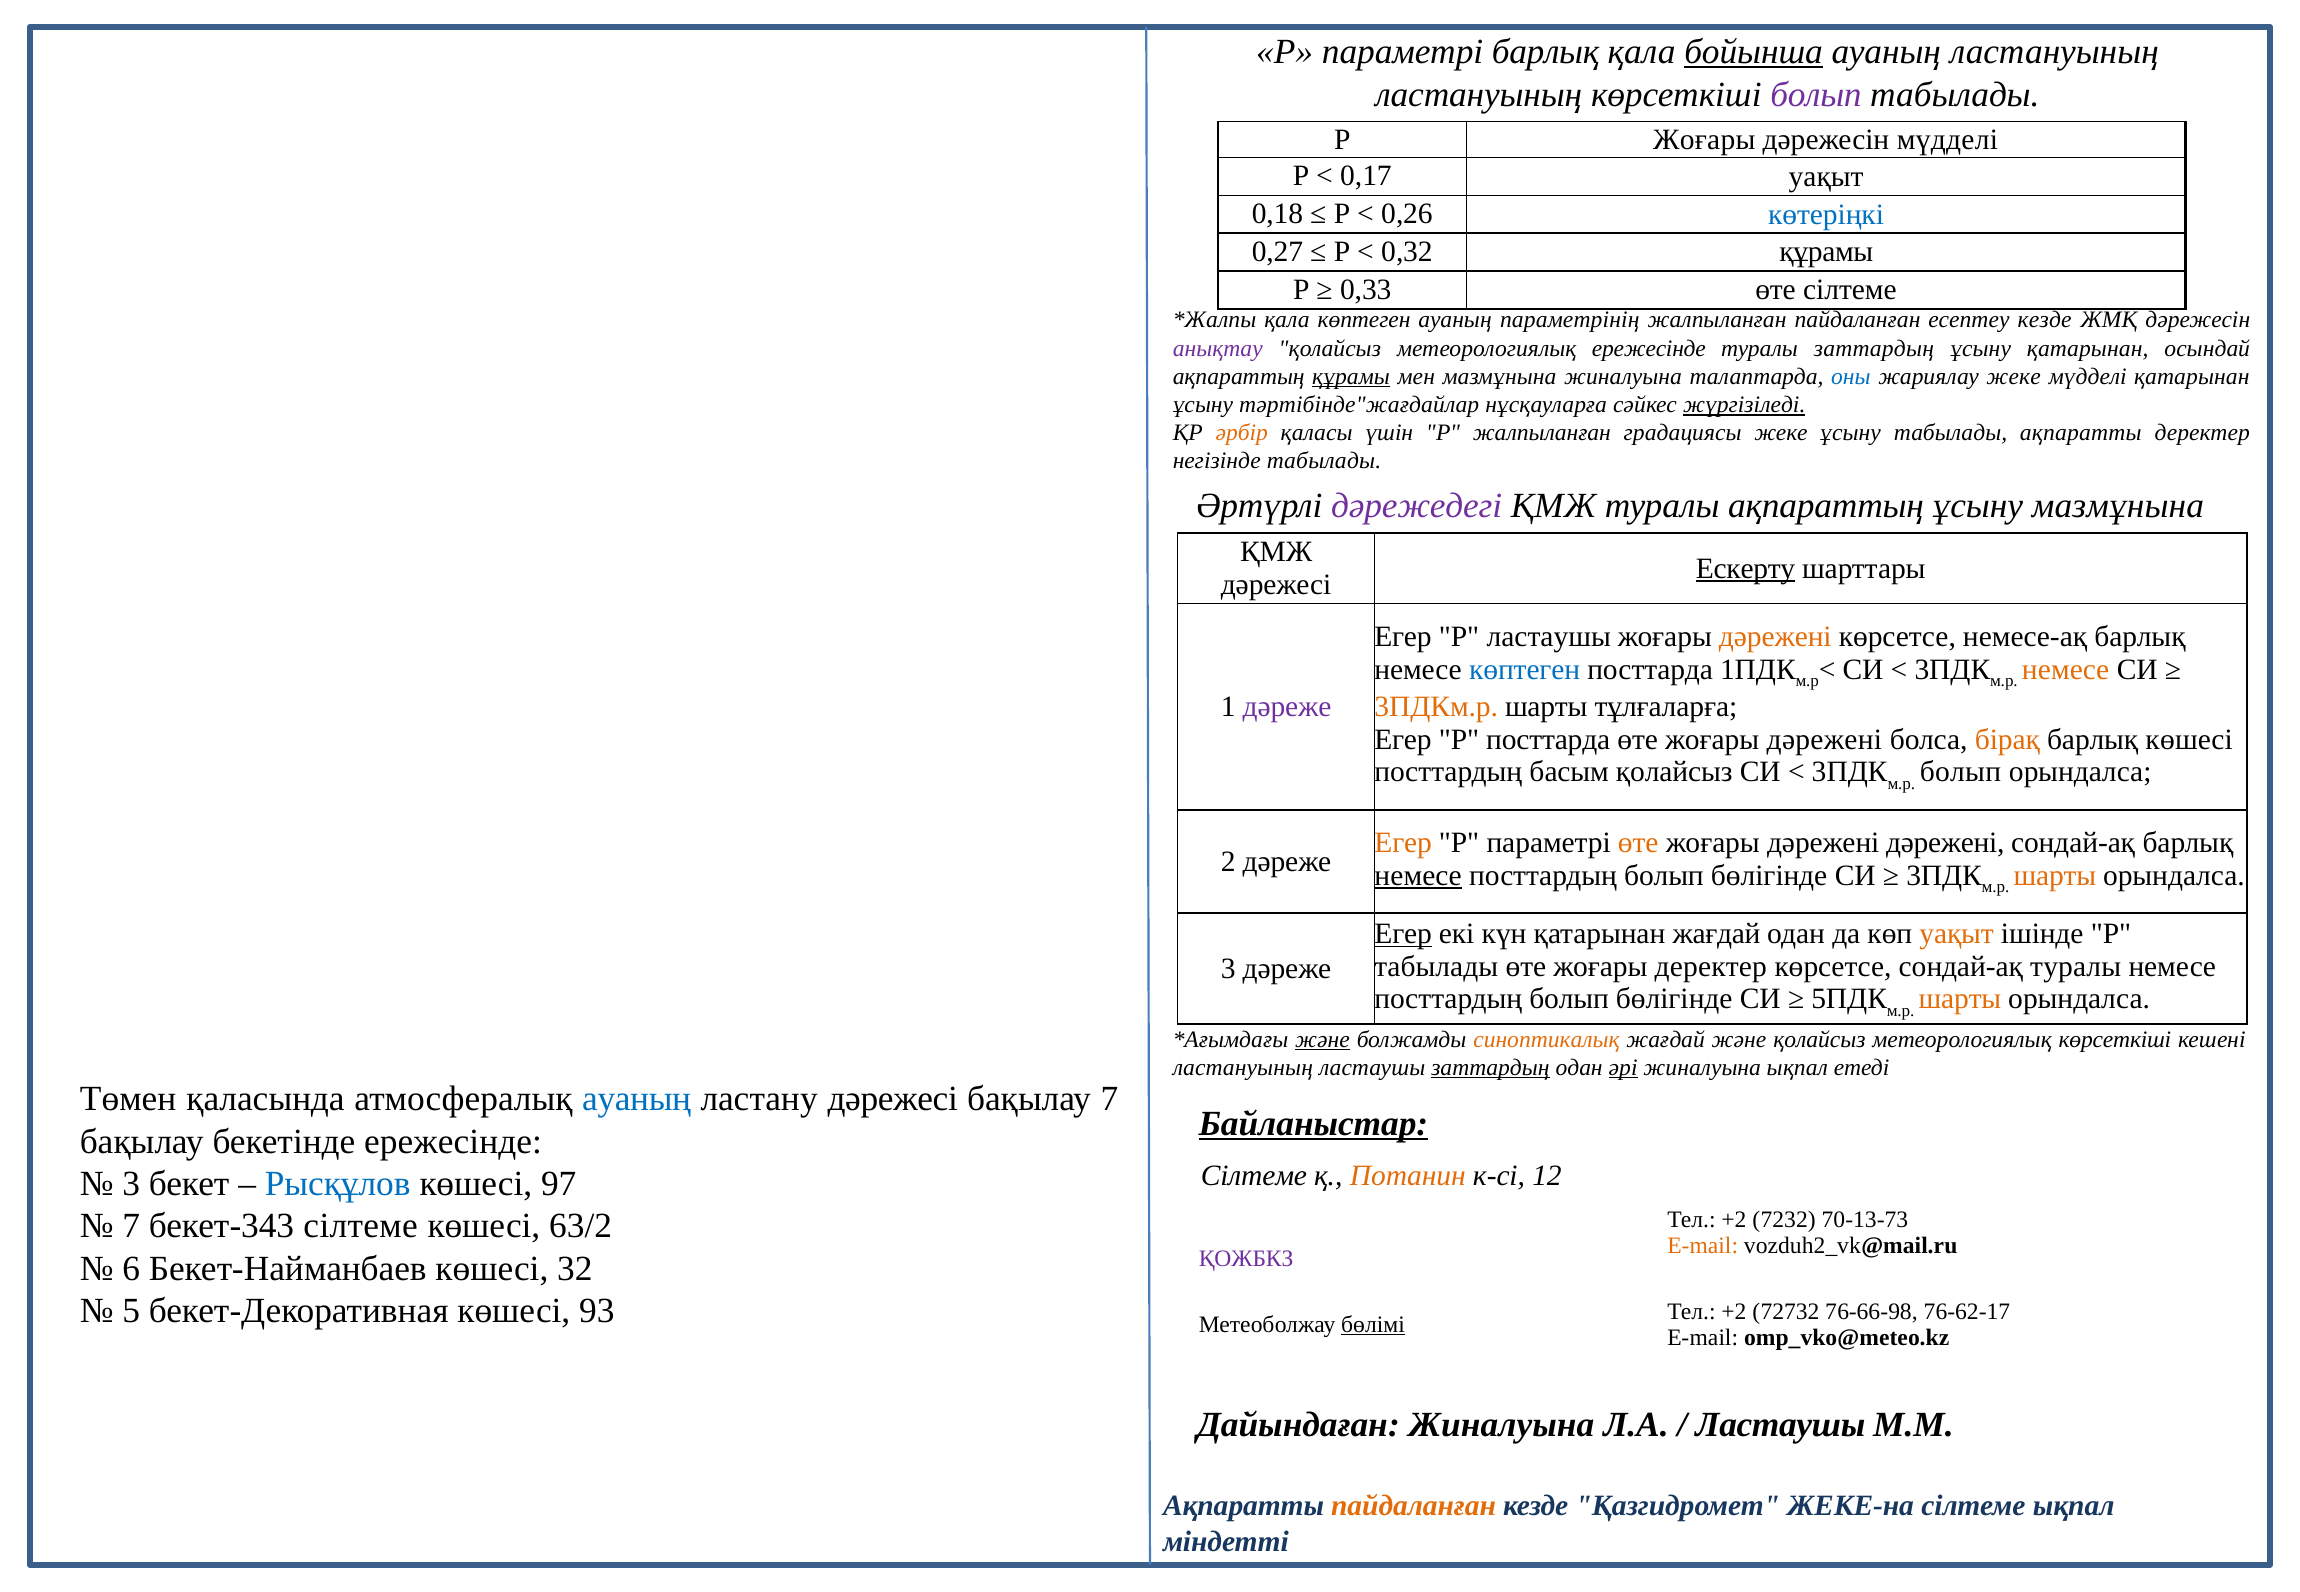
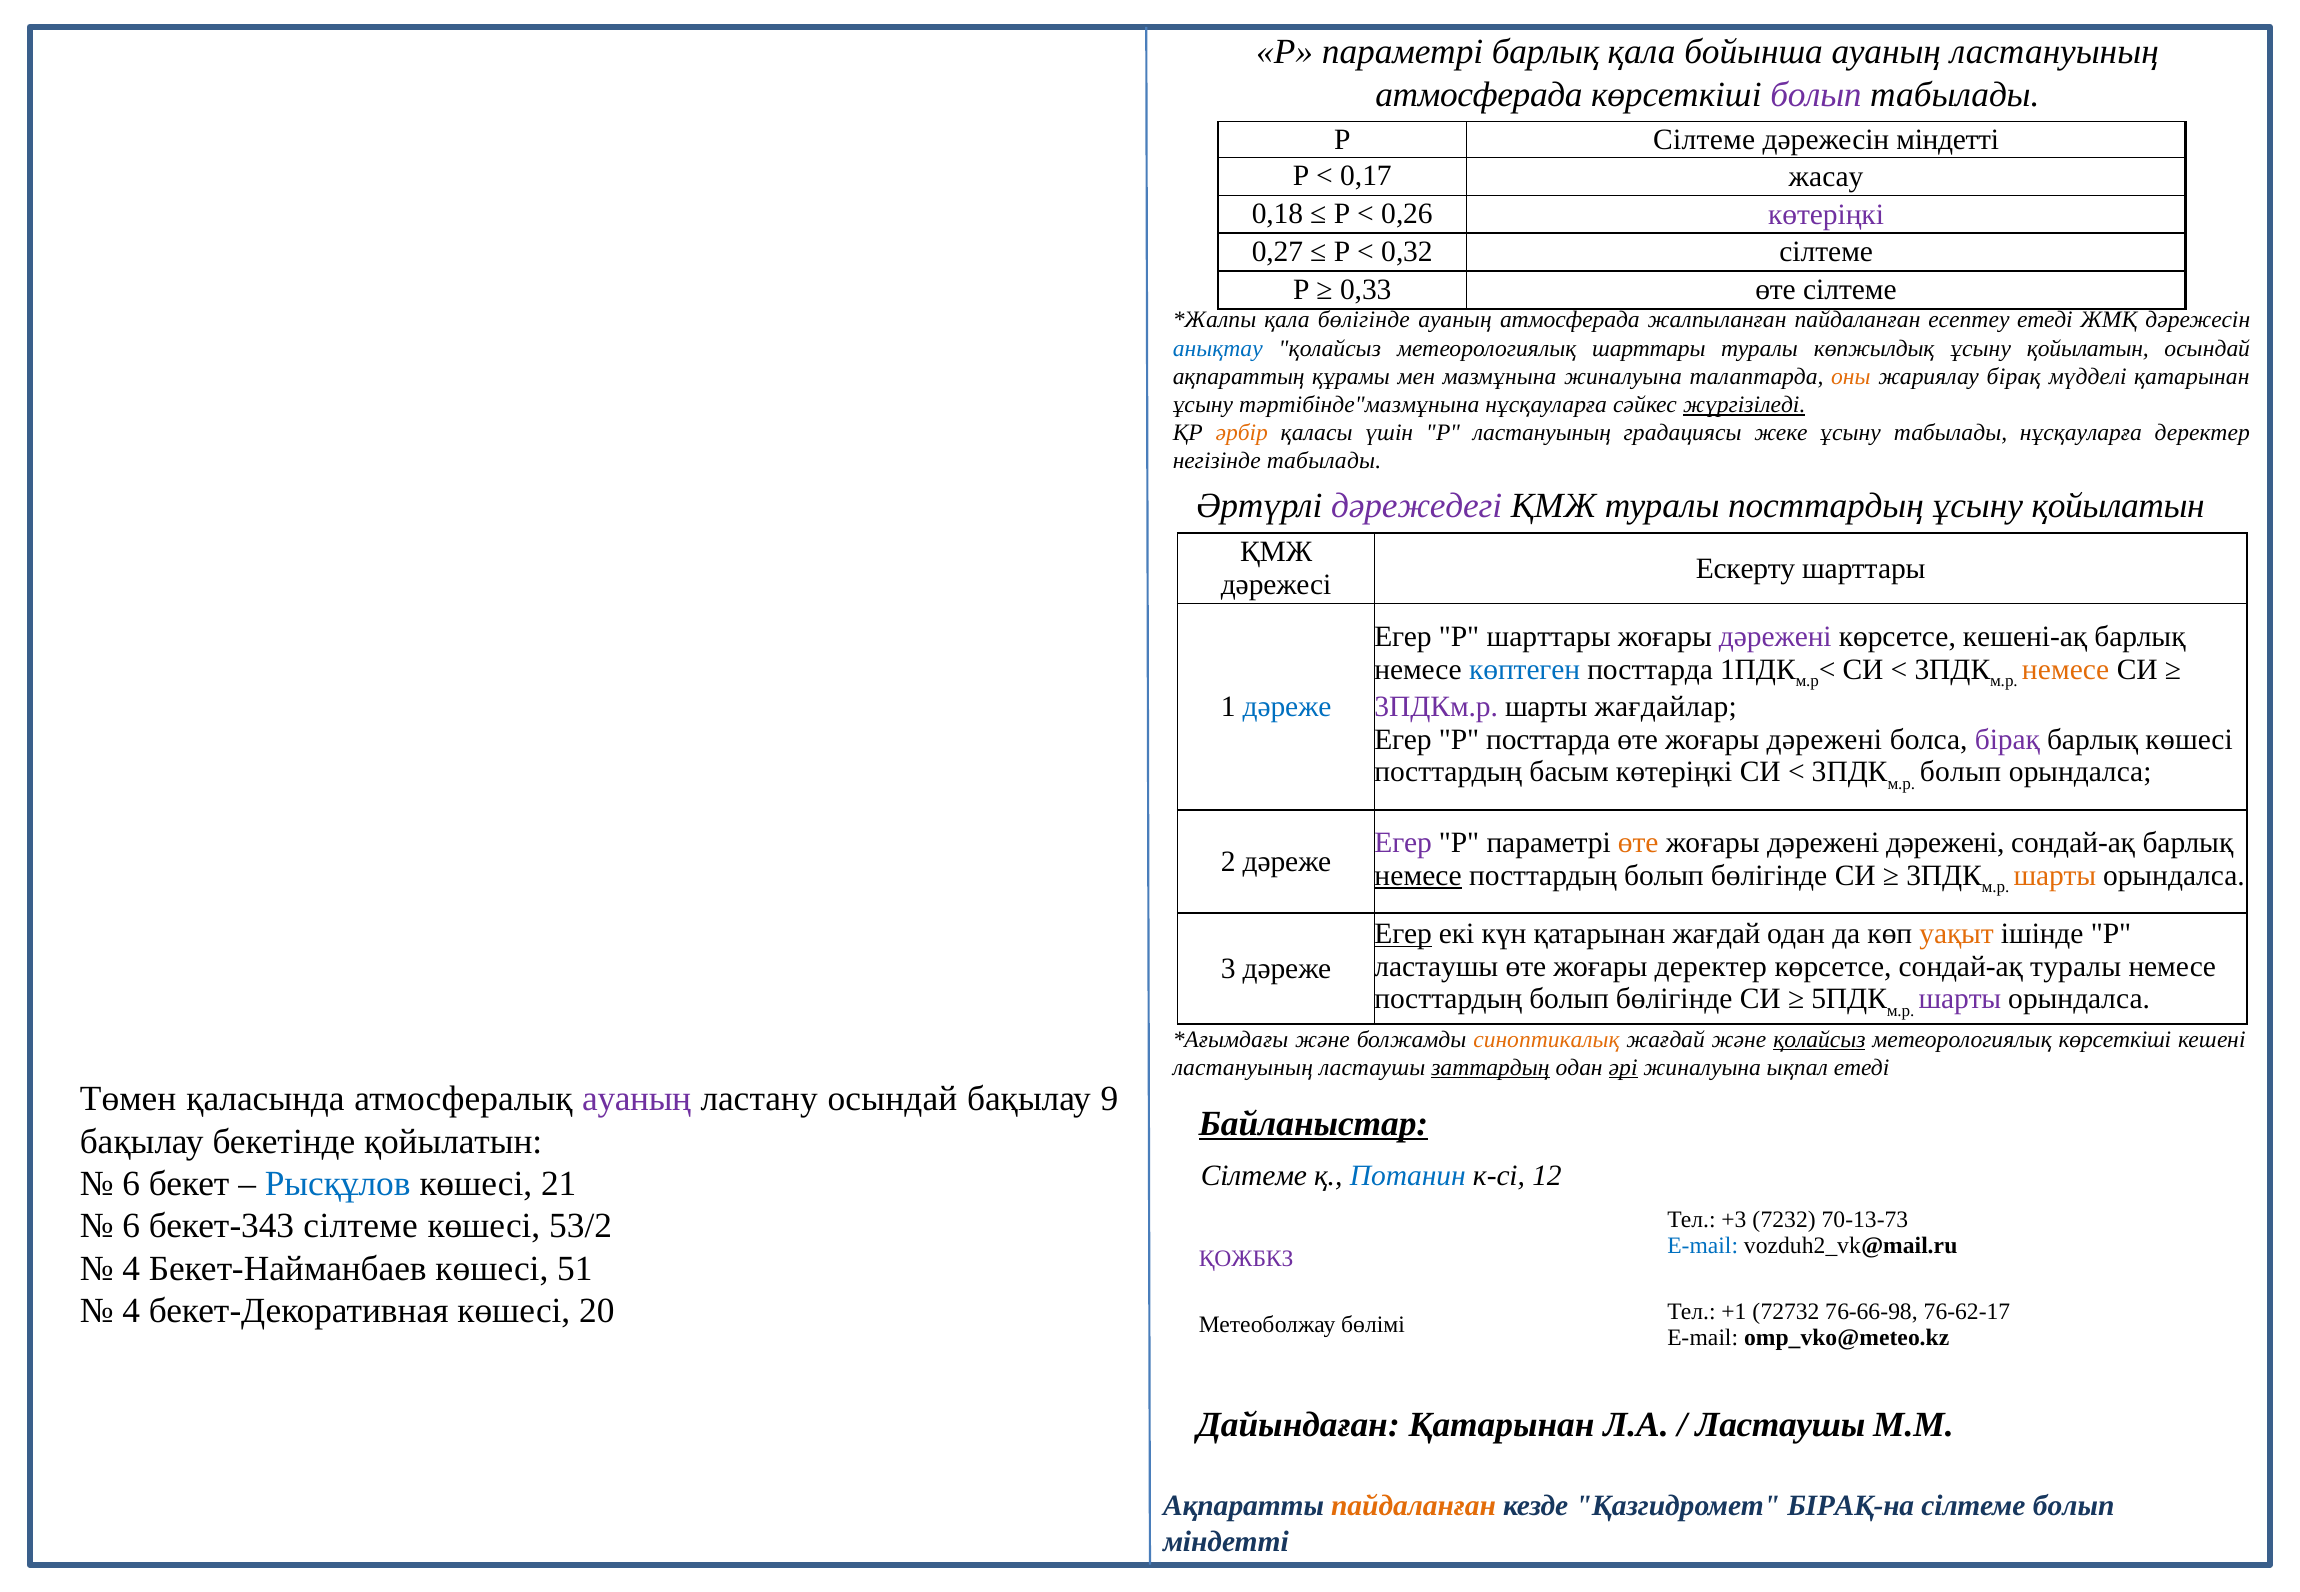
бойынша underline: present -> none
ластануының at (1479, 94): ластануының -> атмосферада
Р Жоғары: Жоғары -> Сілтеме
дәрежесін мүдделі: мүдделі -> міндетті
0,17 уақыт: уақыт -> жасау
көтеріңкі at (1826, 214) colour: blue -> purple
0,32 құрамы: құрамы -> сілтеме
қала көптеген: көптеген -> бөлігінде
ауаның параметрінің: параметрінің -> атмосферада
есептеу кезде: кезде -> етеді
анықтау colour: purple -> blue
метеорологиялық ережесінде: ережесінде -> шарттары
туралы заттардың: заттардың -> көпжылдық
қатарынан at (2088, 348): қатарынан -> қойылатын
құрамы at (1351, 377) underline: present -> none
оны colour: blue -> orange
жариялау жеке: жеке -> бірақ
тәртібінде"жағдайлар: тәртібінде"жағдайлар -> тәртібінде"мазмұнына
Р жалпыланған: жалпыланған -> ластануының
табылады ақпаратты: ақпаратты -> нұсқауларға
туралы ақпараттың: ақпараттың -> посттардың
мазмұнына at (2118, 506): мазмұнына -> қойылатын
Ескерту underline: present -> none
Р ластаушы: ластаушы -> шарттары
дәрежені at (1775, 637) colour: orange -> purple
немесе-ақ: немесе-ақ -> кешені-ақ
дәреже at (1287, 707) colour: purple -> blue
3ПДКм.р colour: orange -> purple
тұлғаларға: тұлғаларға -> жағдайлар
бірақ at (2007, 740) colour: orange -> purple
басым қолайсыз: қолайсыз -> көтеріңкі
Егер at (1403, 843) colour: orange -> purple
табылады at (1436, 967): табылады -> ластаушы
шарты at (1960, 999) colour: orange -> purple
және at (1322, 1040) underline: present -> none
қолайсыз at (1819, 1040) underline: none -> present
ауаның at (637, 1099) colour: blue -> purple
ластану дәрежесі: дәрежесі -> осындай
бақылау 7: 7 -> 9
бекетінде ережесінде: ережесінде -> қойылатын
Потанин colour: orange -> blue
3 at (131, 1184): 3 -> 6
97: 97 -> 21
+2 at (1734, 1220): +2 -> +3
7 at (131, 1227): 7 -> 6
63/2: 63/2 -> 53/2
E-mail at (1703, 1246) colour: orange -> blue
6 at (131, 1269): 6 -> 4
32: 32 -> 51
5 at (131, 1311): 5 -> 4
93: 93 -> 20
+2 at (1734, 1312): +2 -> +1
бөлімі underline: present -> none
Дайындаған Жиналуына: Жиналуына -> Қатарынан
ЖЕКЕ-на: ЖЕКЕ-на -> БІРАҚ-на
сілтеме ықпал: ықпал -> болып
